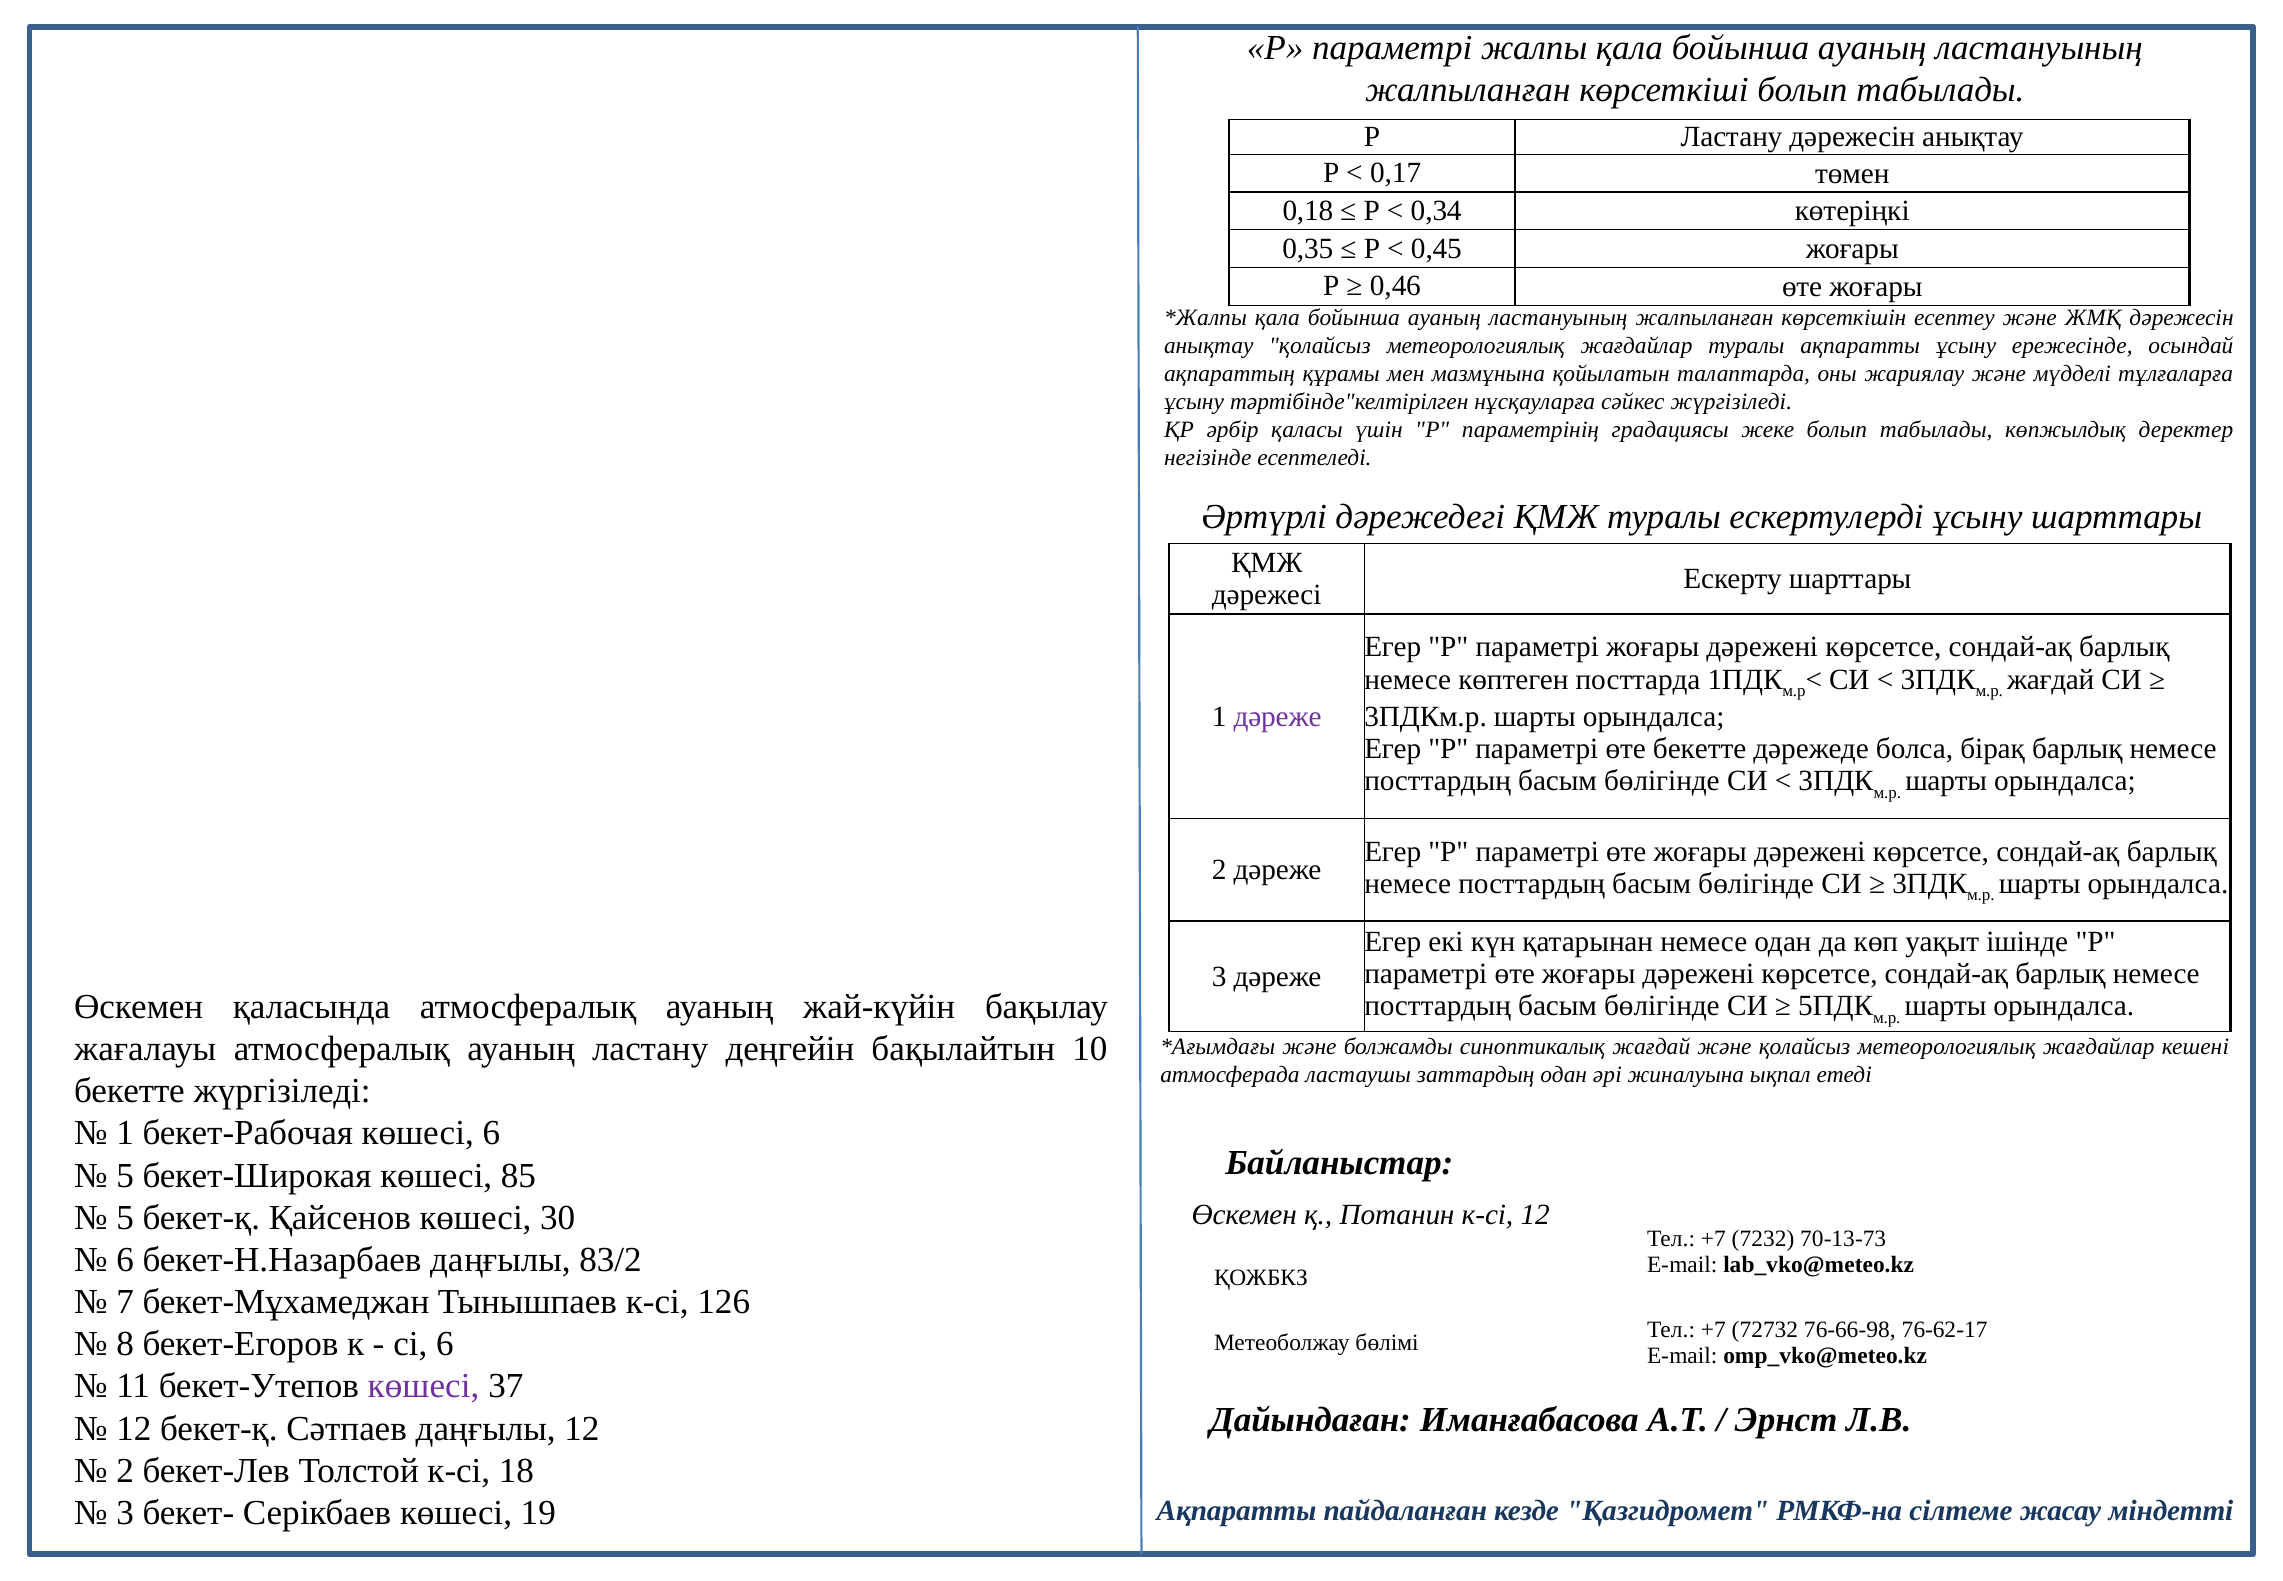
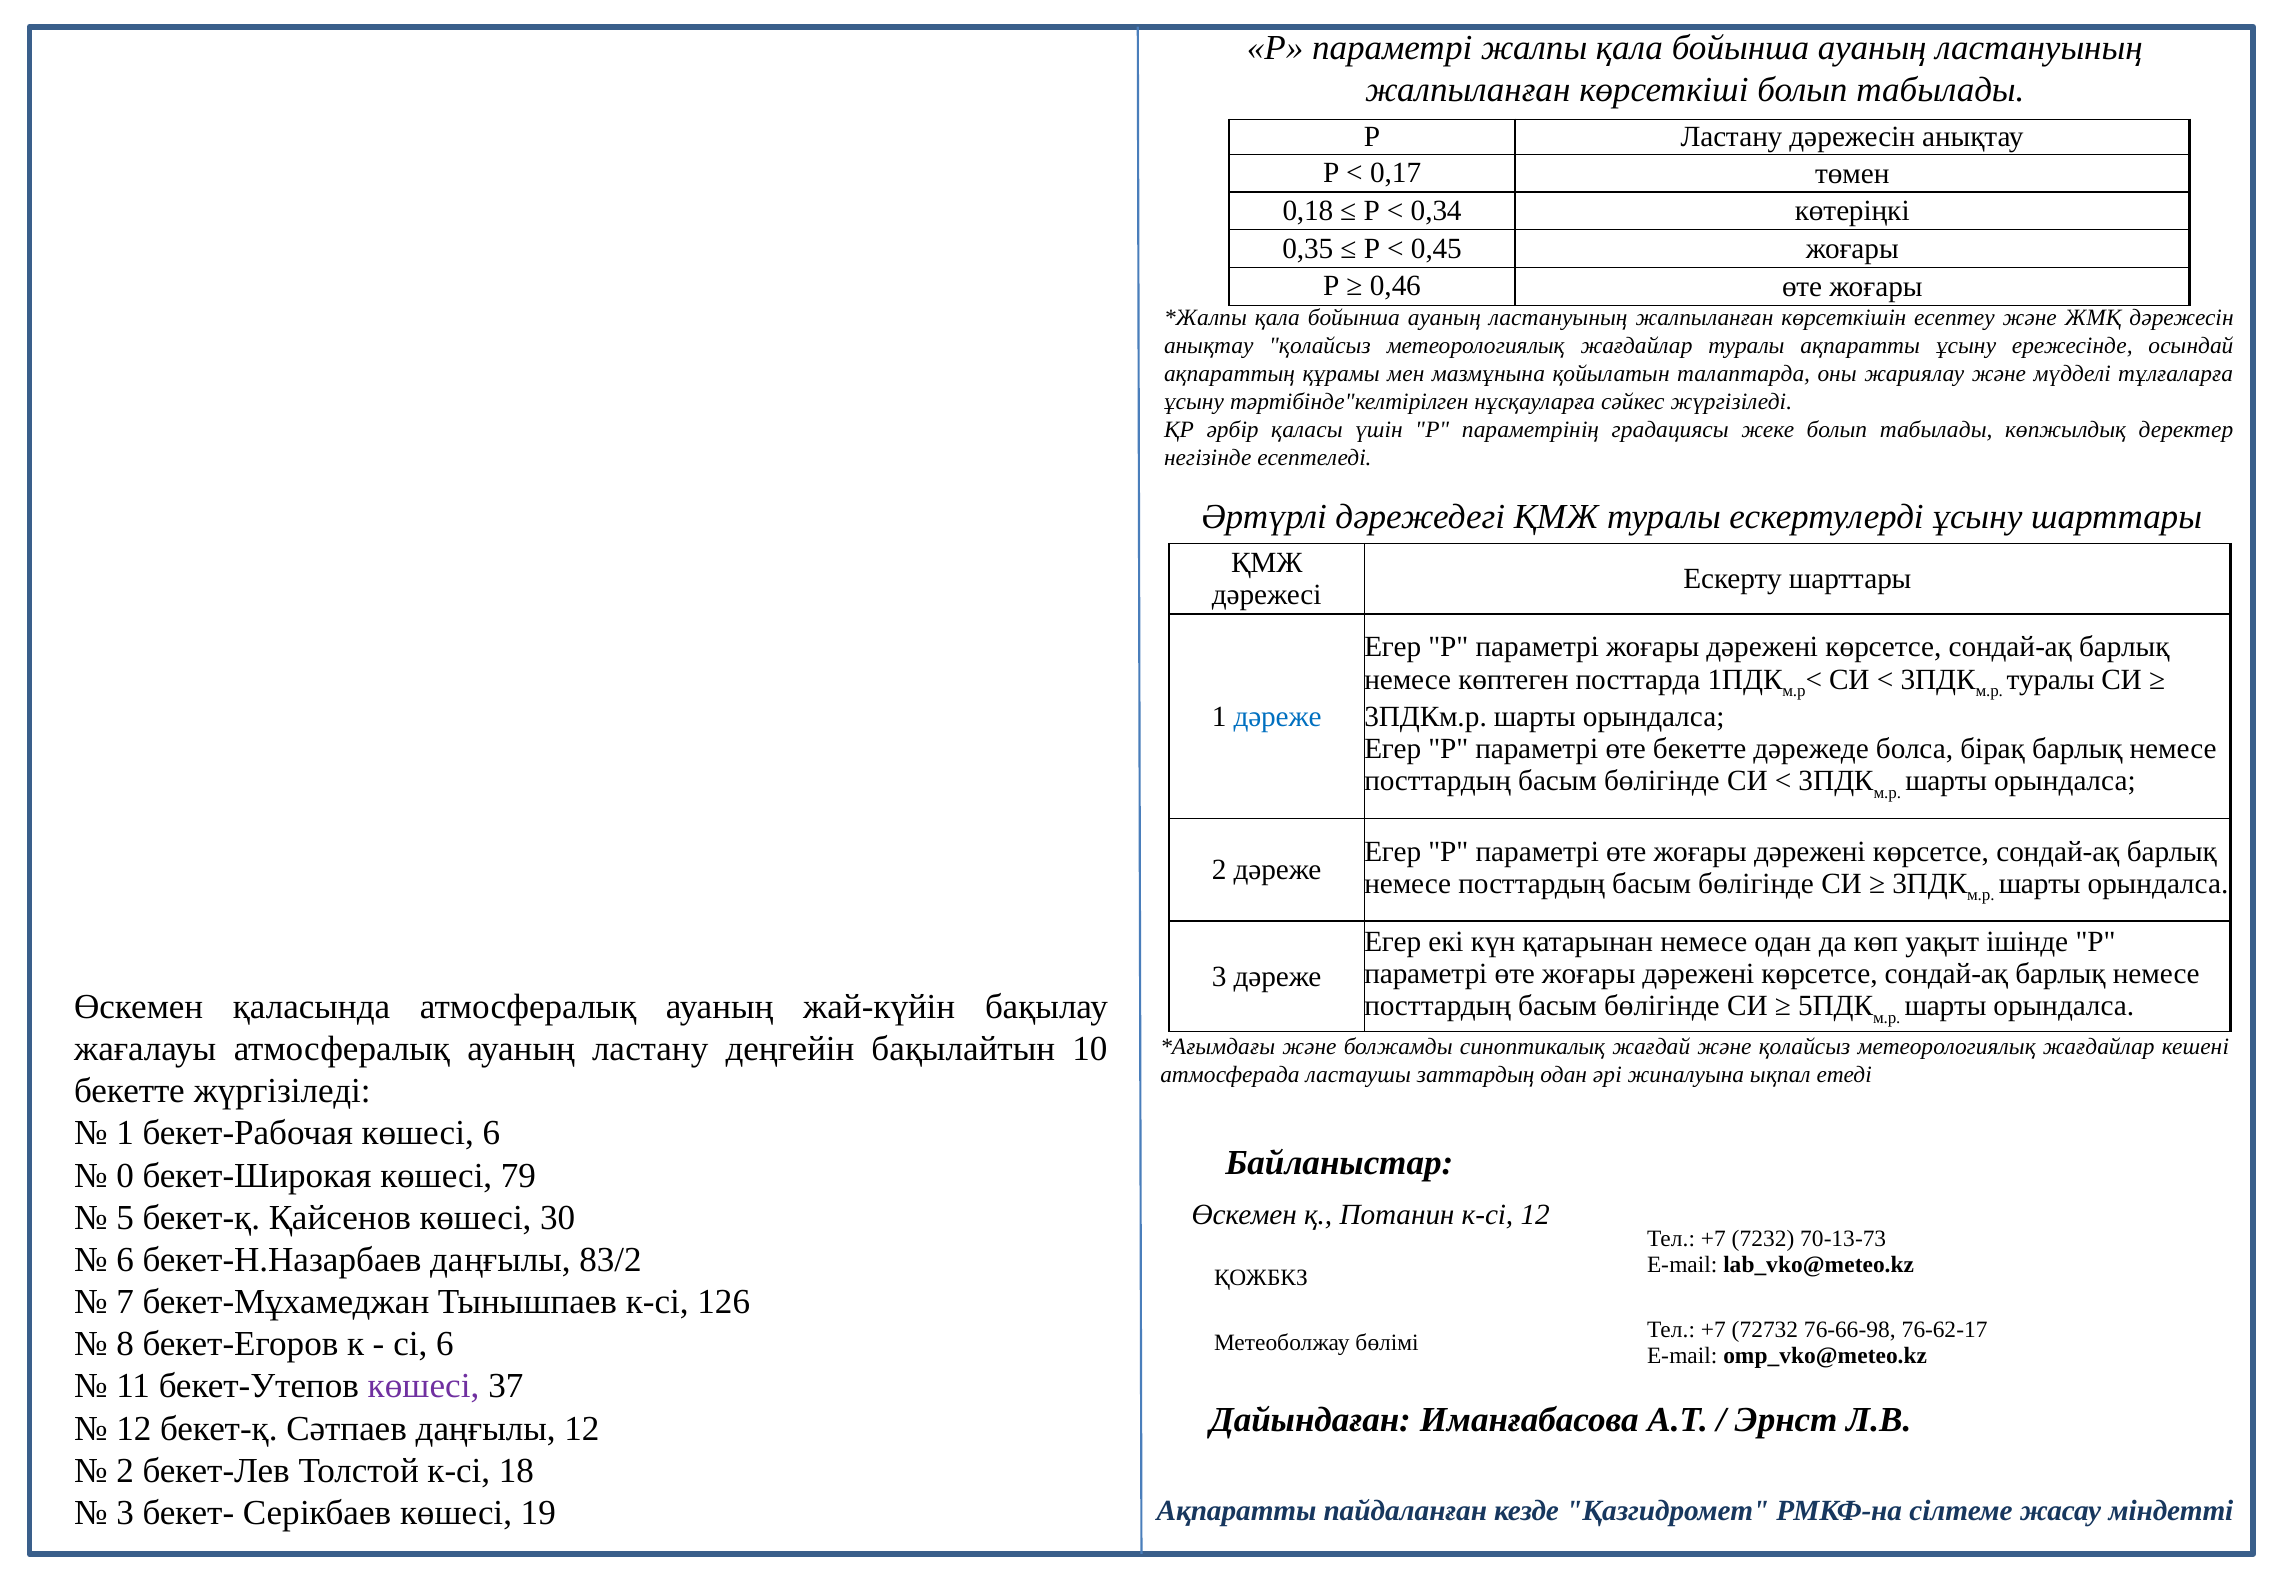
жағдай at (2051, 679): жағдай -> туралы
дәреже at (1278, 716) colour: purple -> blue
5 at (125, 1175): 5 -> 0
85: 85 -> 79
